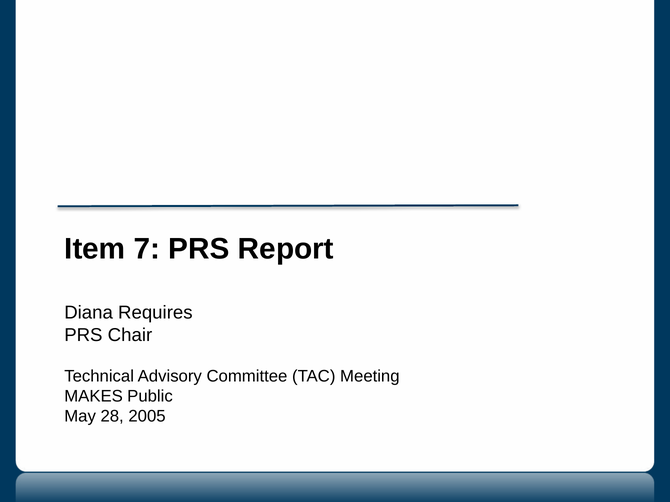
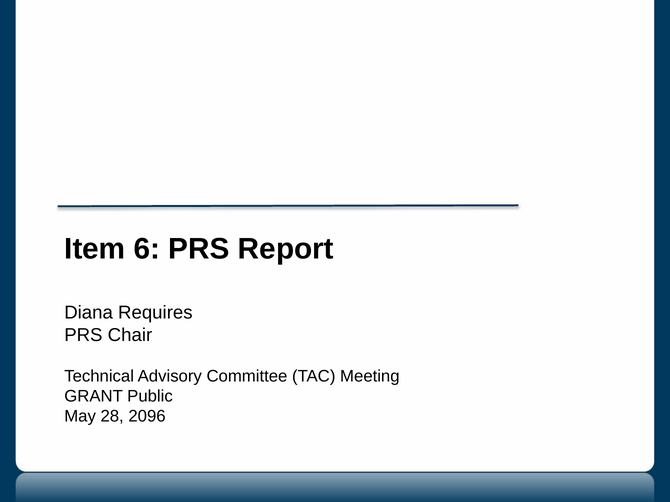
7: 7 -> 6
MAKES: MAKES -> GRANT
2005: 2005 -> 2096
